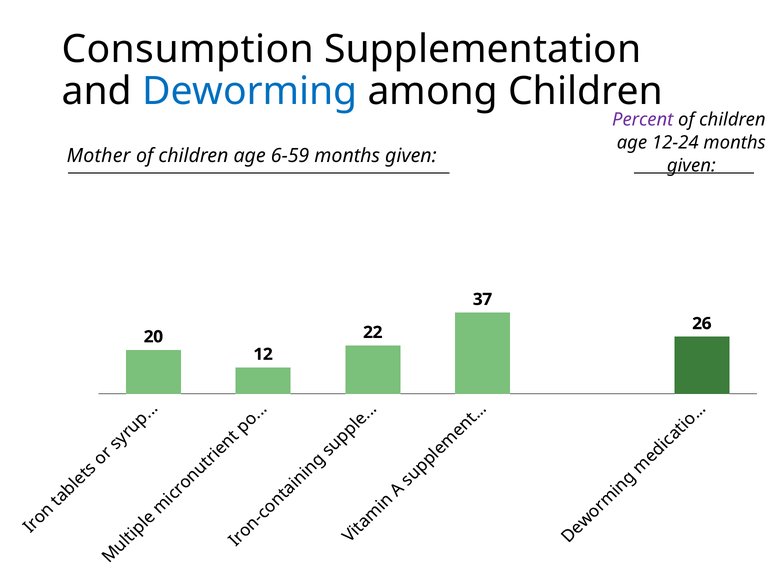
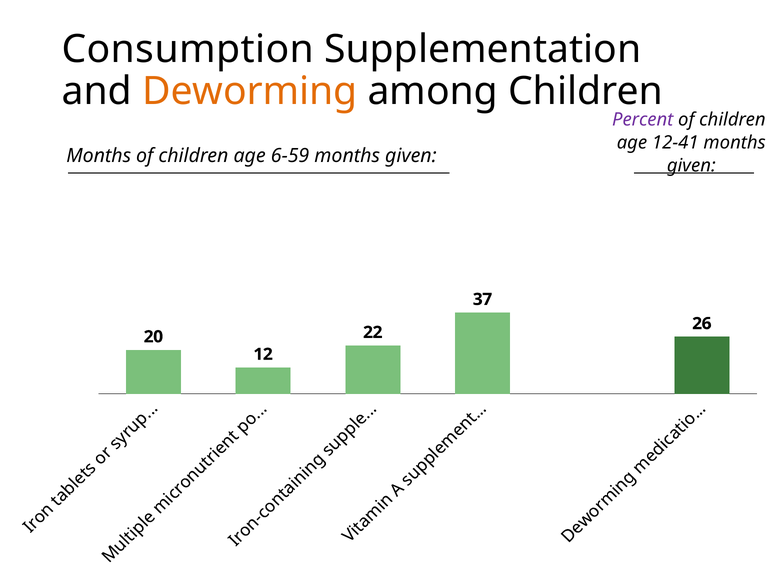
Deworming colour: blue -> orange
12-24: 12-24 -> 12-41
Mother at (99, 156): Mother -> Months
